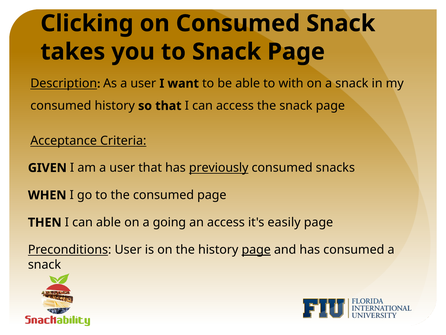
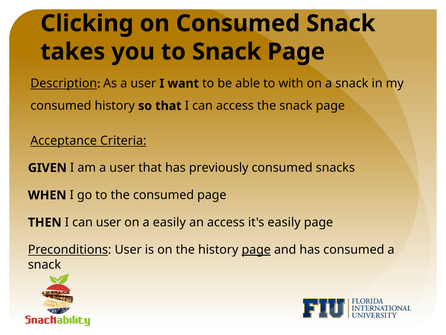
previously underline: present -> none
can able: able -> user
a going: going -> easily
